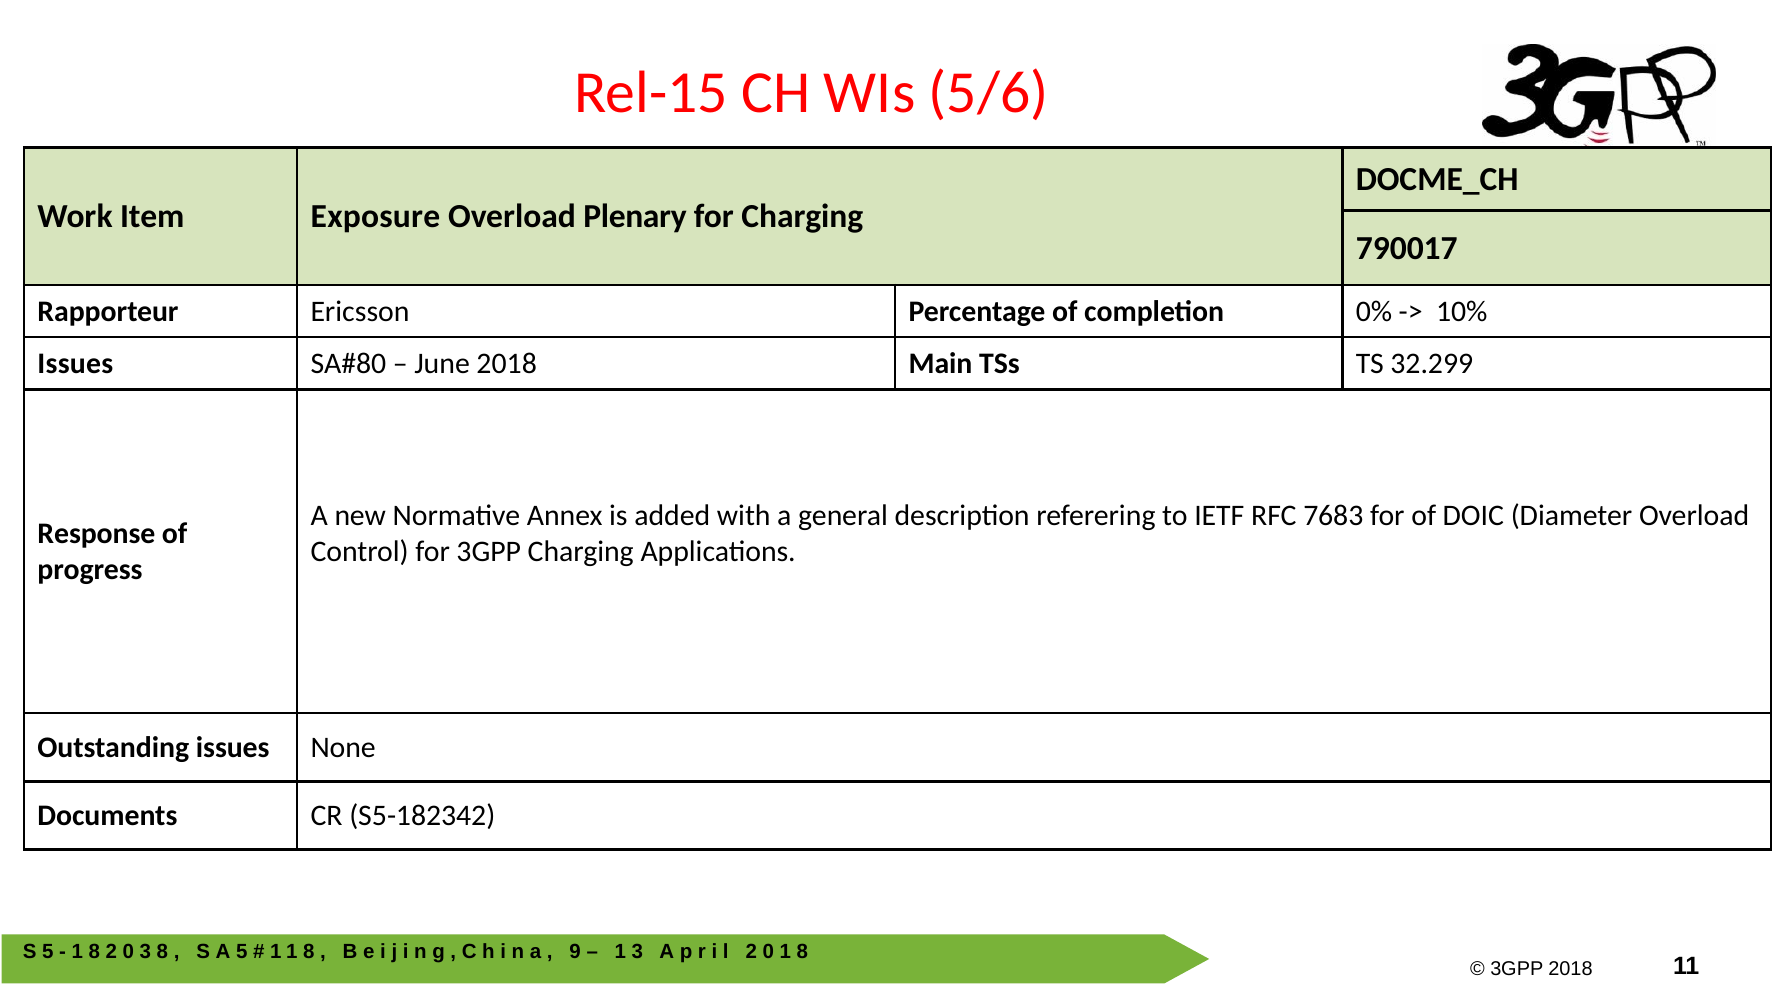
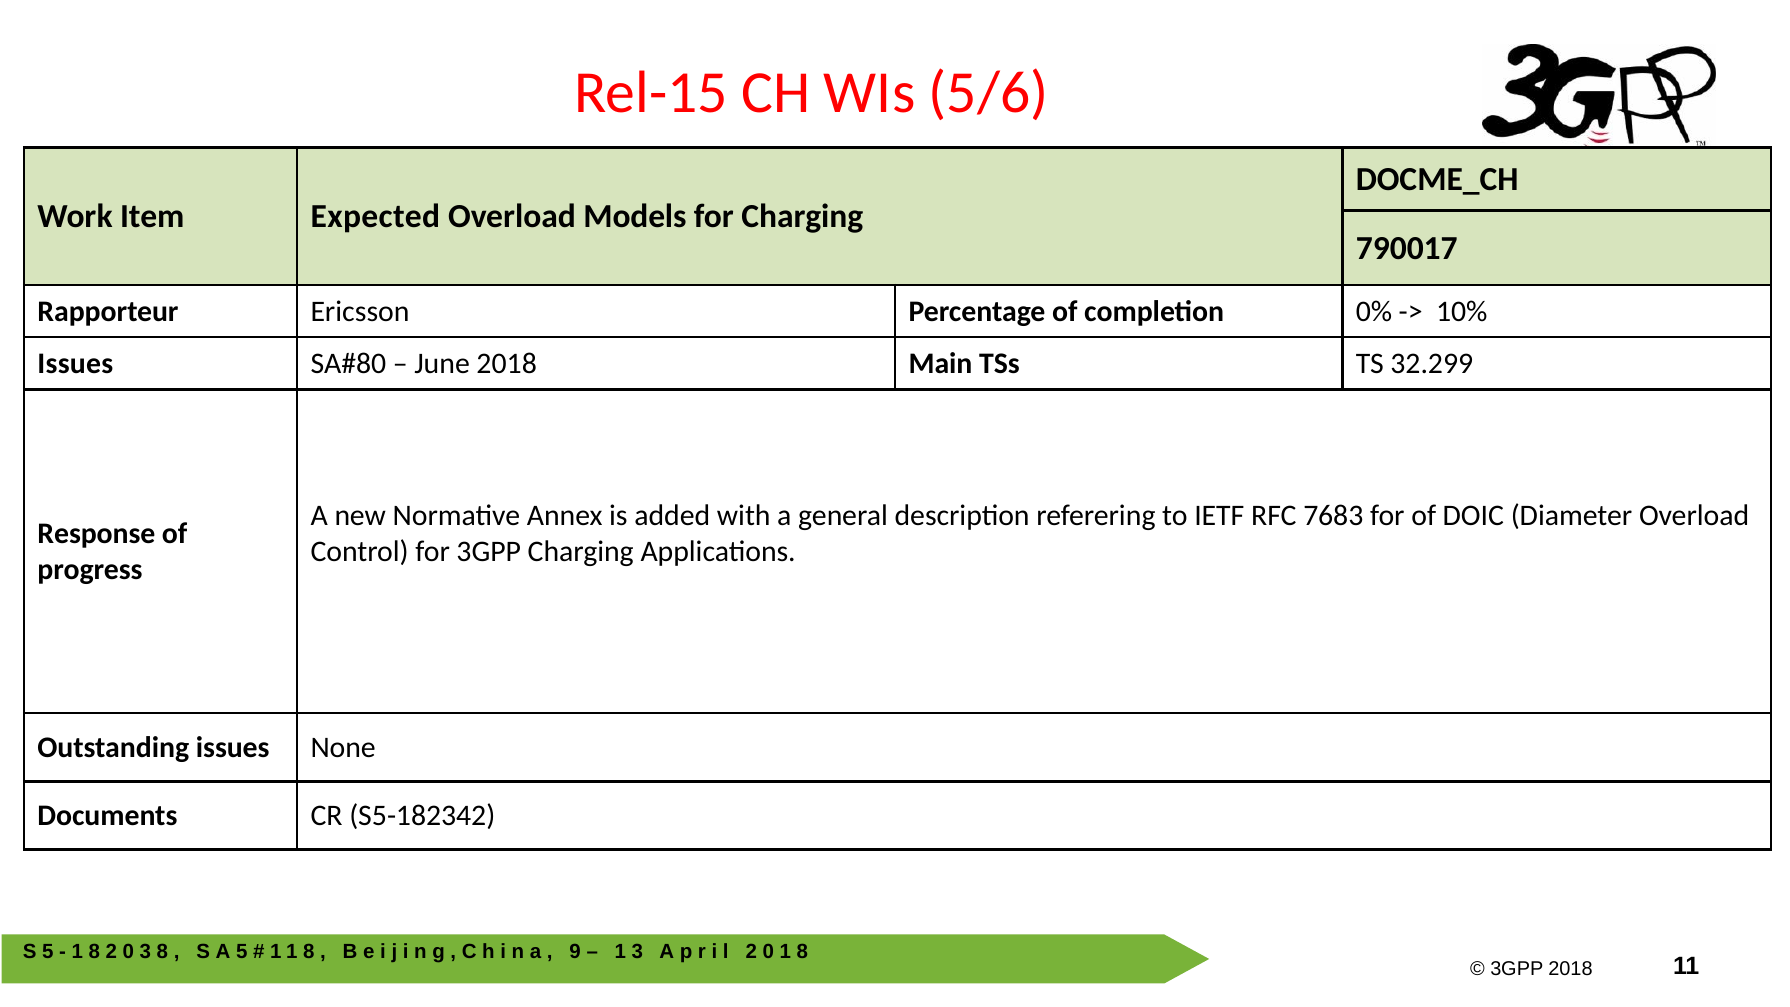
Exposure: Exposure -> Expected
Plenary: Plenary -> Models
